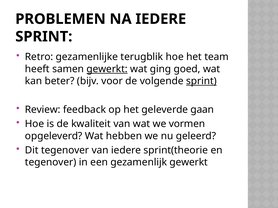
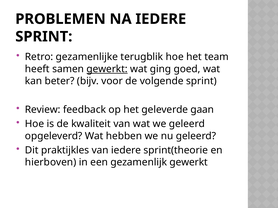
sprint at (201, 81) underline: present -> none
we vormen: vormen -> geleerd
Dit tegenover: tegenover -> praktijkles
tegenover at (51, 163): tegenover -> hierboven
